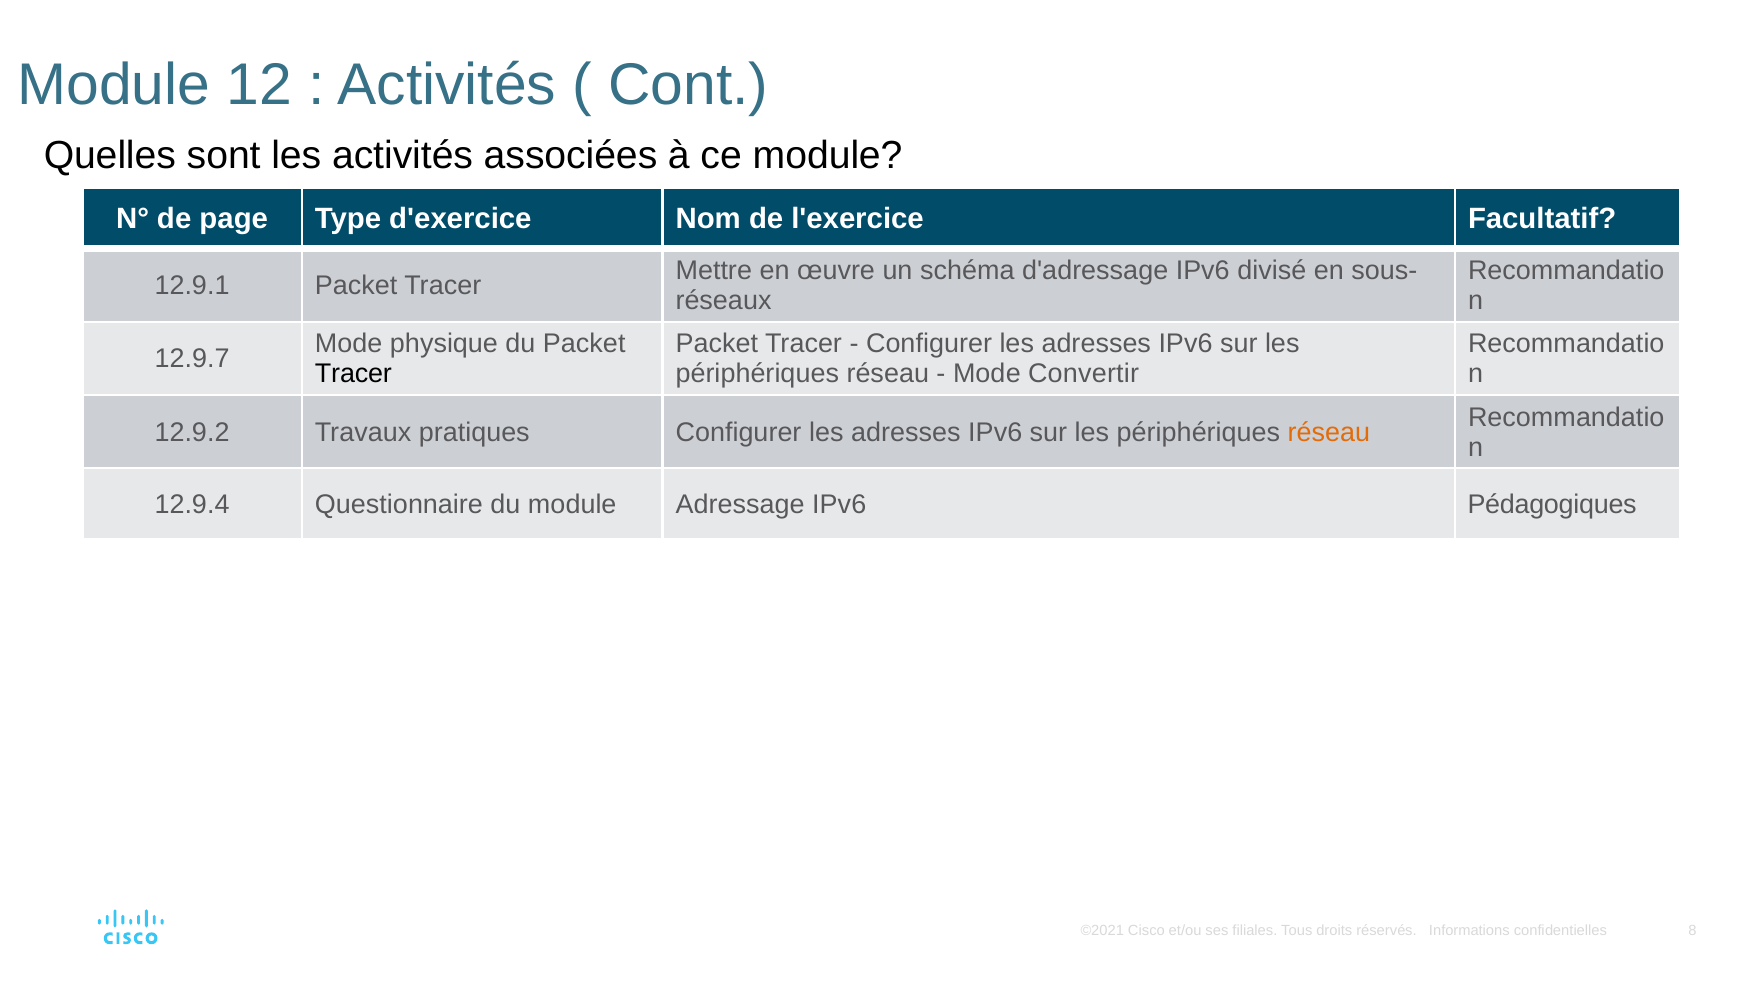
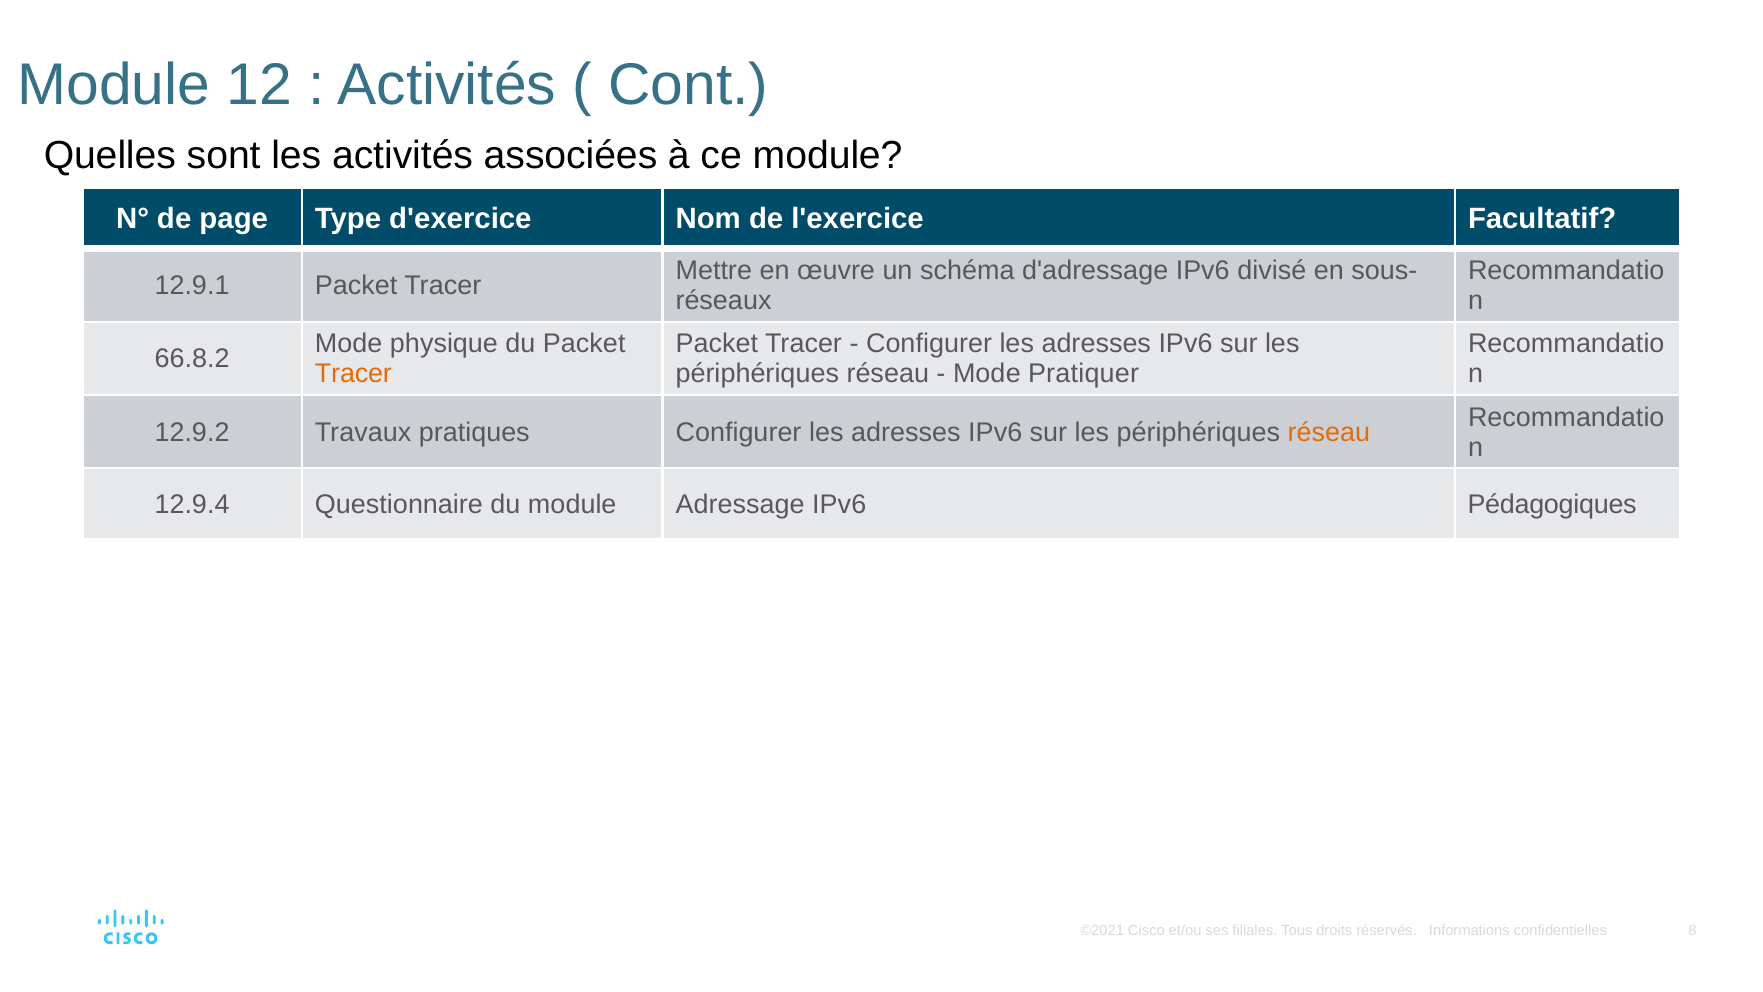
12.9.7: 12.9.7 -> 66.8.2
Tracer at (353, 374) colour: black -> orange
Convertir: Convertir -> Pratiquer
